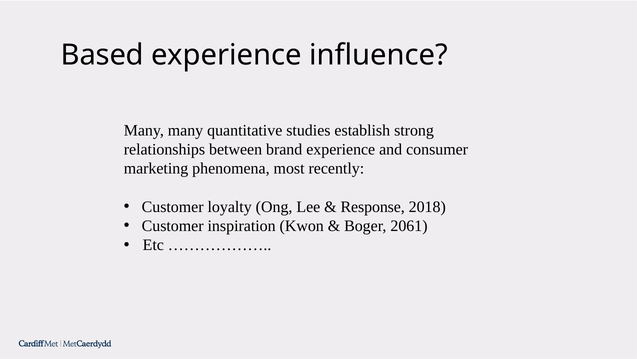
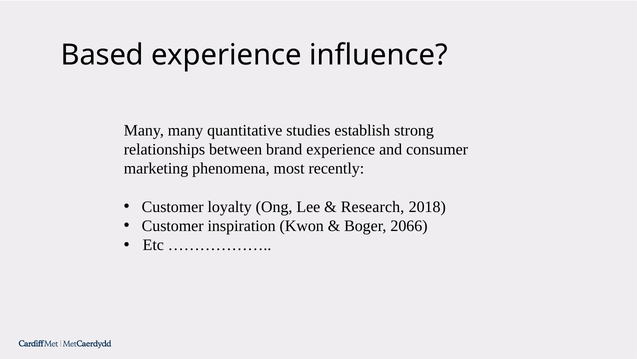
Response: Response -> Research
2061: 2061 -> 2066
